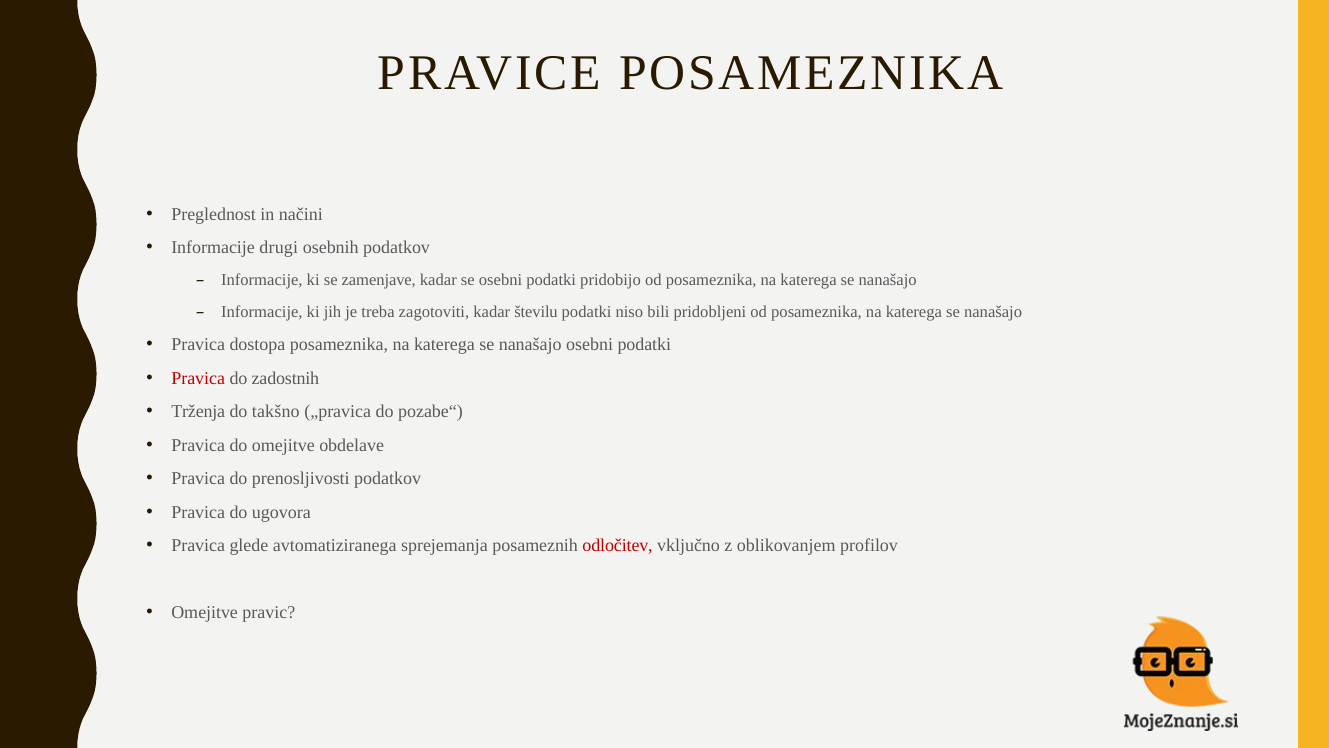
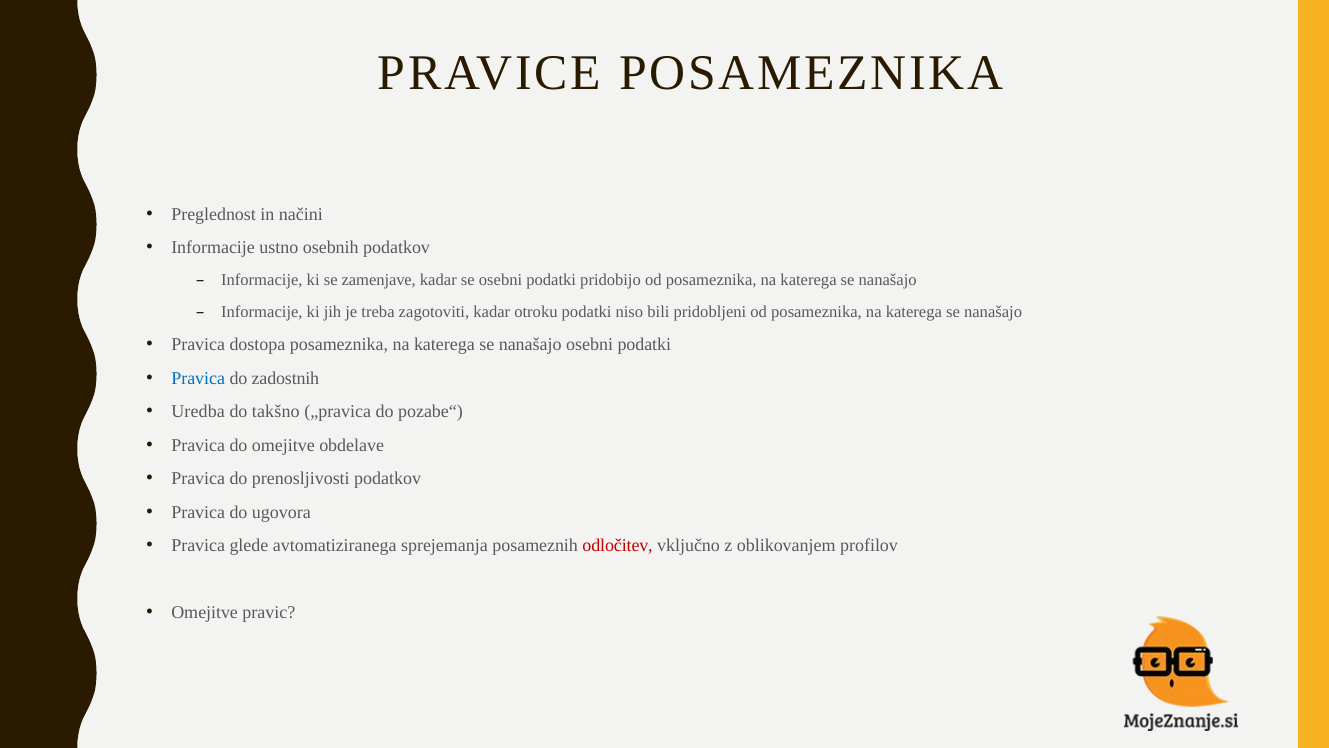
drugi: drugi -> ustno
številu: številu -> otroku
Pravica at (198, 378) colour: red -> blue
Trženja: Trženja -> Uredba
